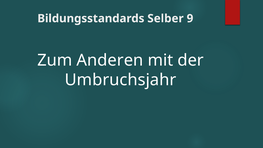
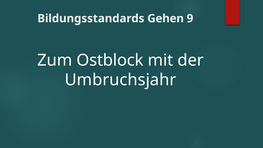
Selber: Selber -> Gehen
Anderen: Anderen -> Ostblock
